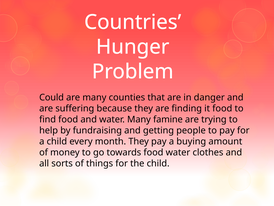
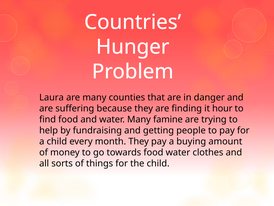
Could: Could -> Laura
it food: food -> hour
